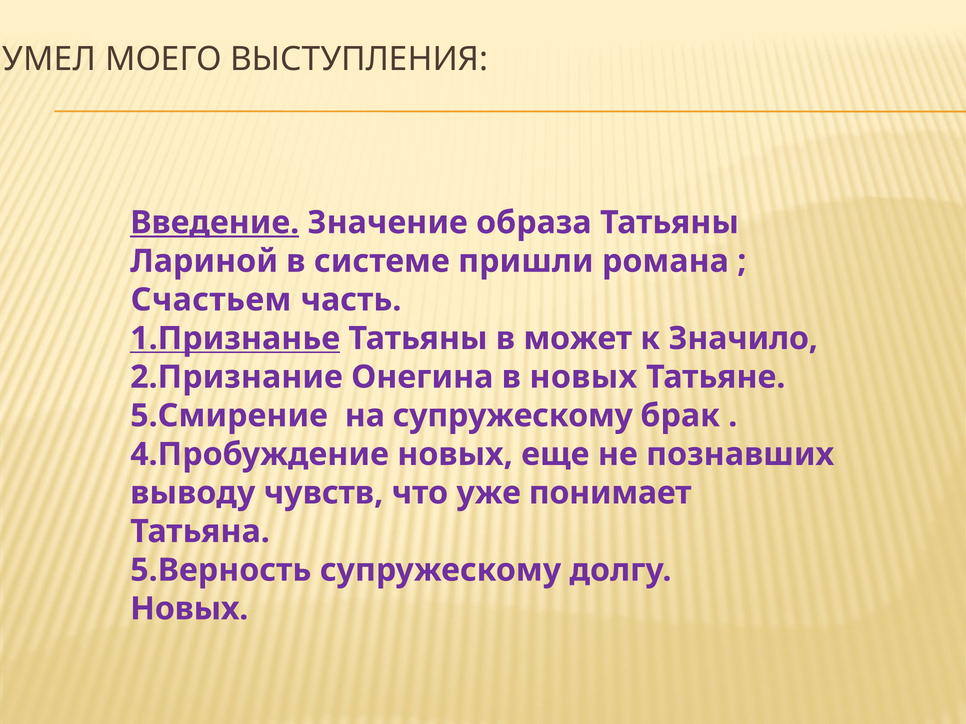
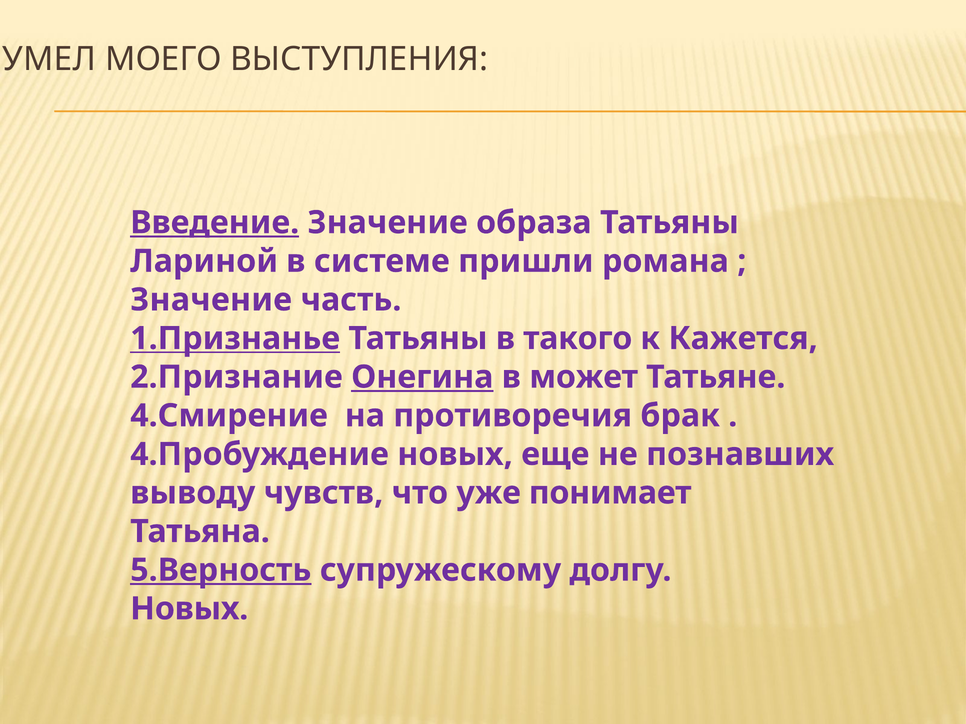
Счастьем at (211, 300): Счастьем -> Значение
может: может -> такого
Значило: Значило -> Кажется
Онегина underline: none -> present
в новых: новых -> может
5.Смирение: 5.Смирение -> 4.Смирение
на супружескому: супружескому -> противоречия
5.Верность underline: none -> present
